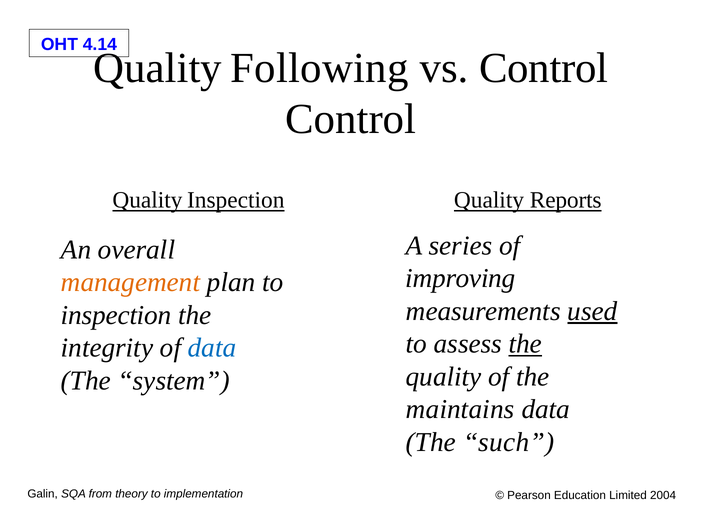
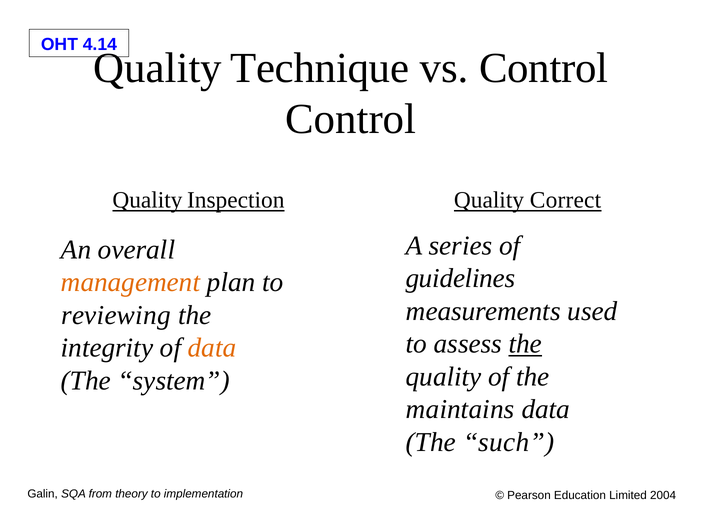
Following: Following -> Technique
Reports: Reports -> Correct
improving: improving -> guidelines
used underline: present -> none
inspection at (116, 315): inspection -> reviewing
data at (212, 348) colour: blue -> orange
